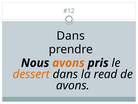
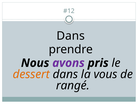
avons at (68, 63) colour: orange -> purple
read: read -> vous
avons at (73, 85): avons -> rangé
